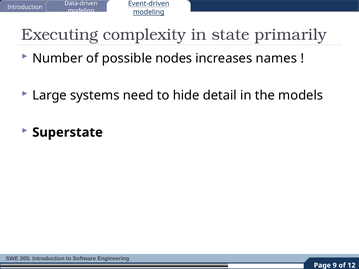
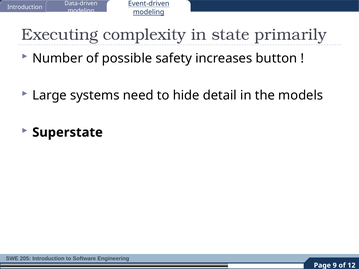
nodes: nodes -> safety
names: names -> button
